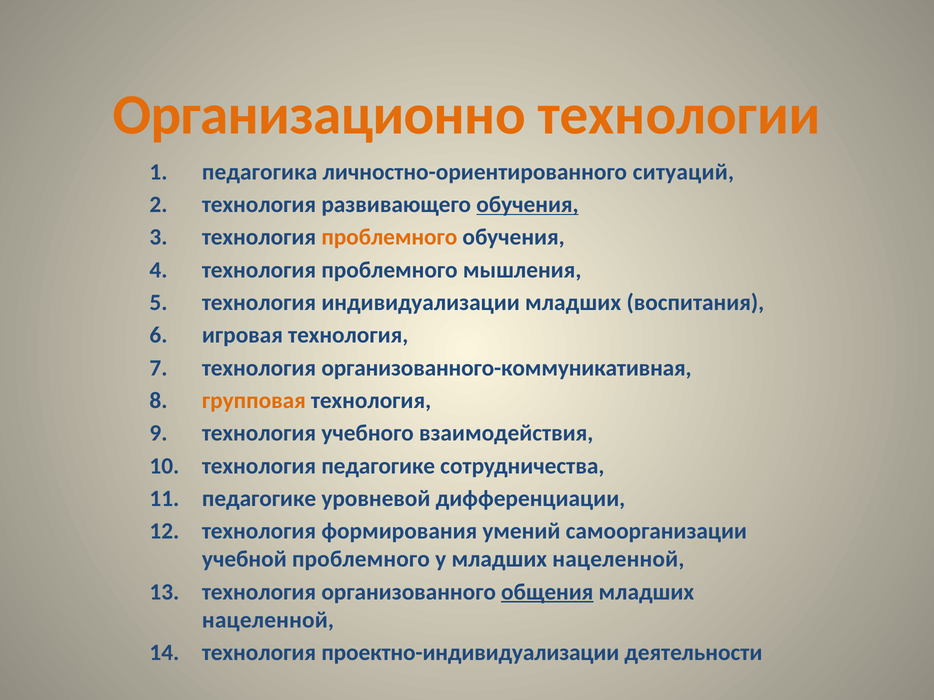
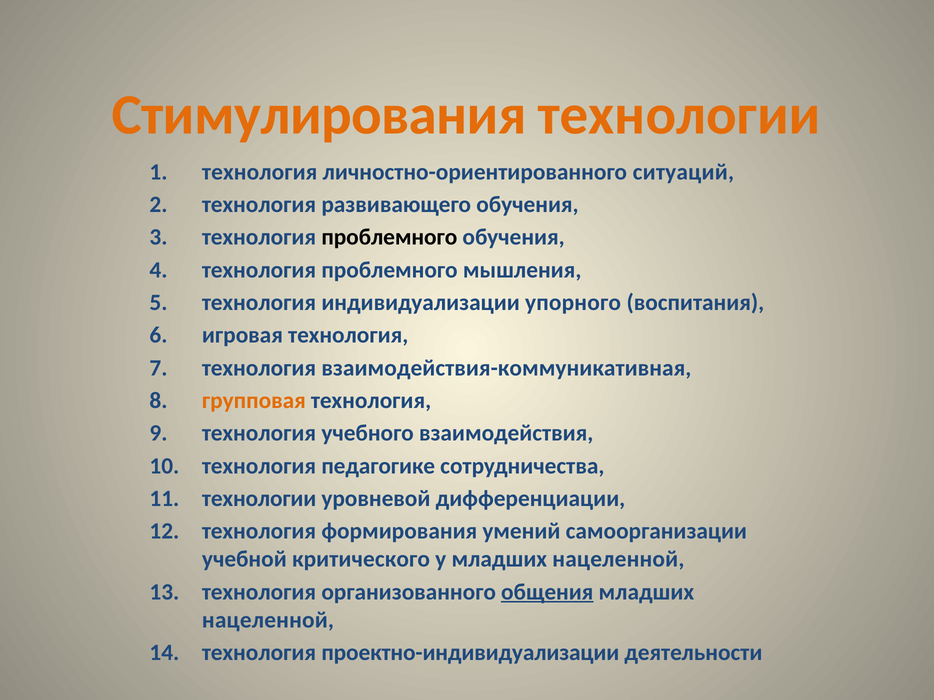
Организационно: Организационно -> Стимулирования
педагогика at (260, 172): педагогика -> технология
обучения at (527, 205) underline: present -> none
проблемного at (389, 237) colour: orange -> black
индивидуализации младших: младших -> упорного
организованного-коммуникативная: организованного-коммуникативная -> взаимодействия-коммуникативная
педагогике at (259, 499): педагогике -> технологии
учебной проблемного: проблемного -> критического
